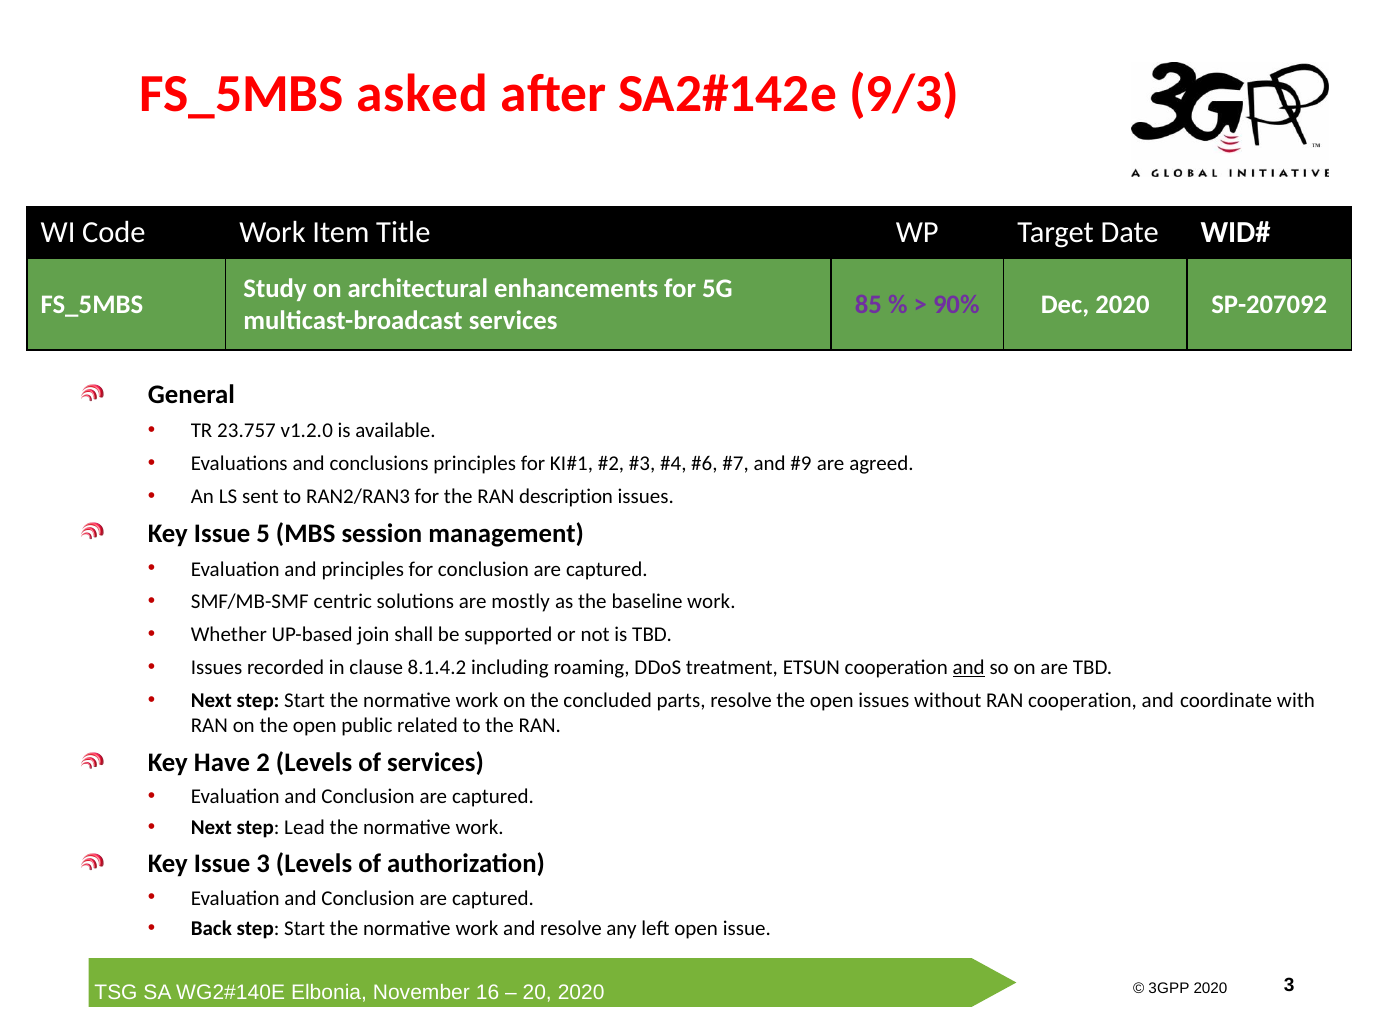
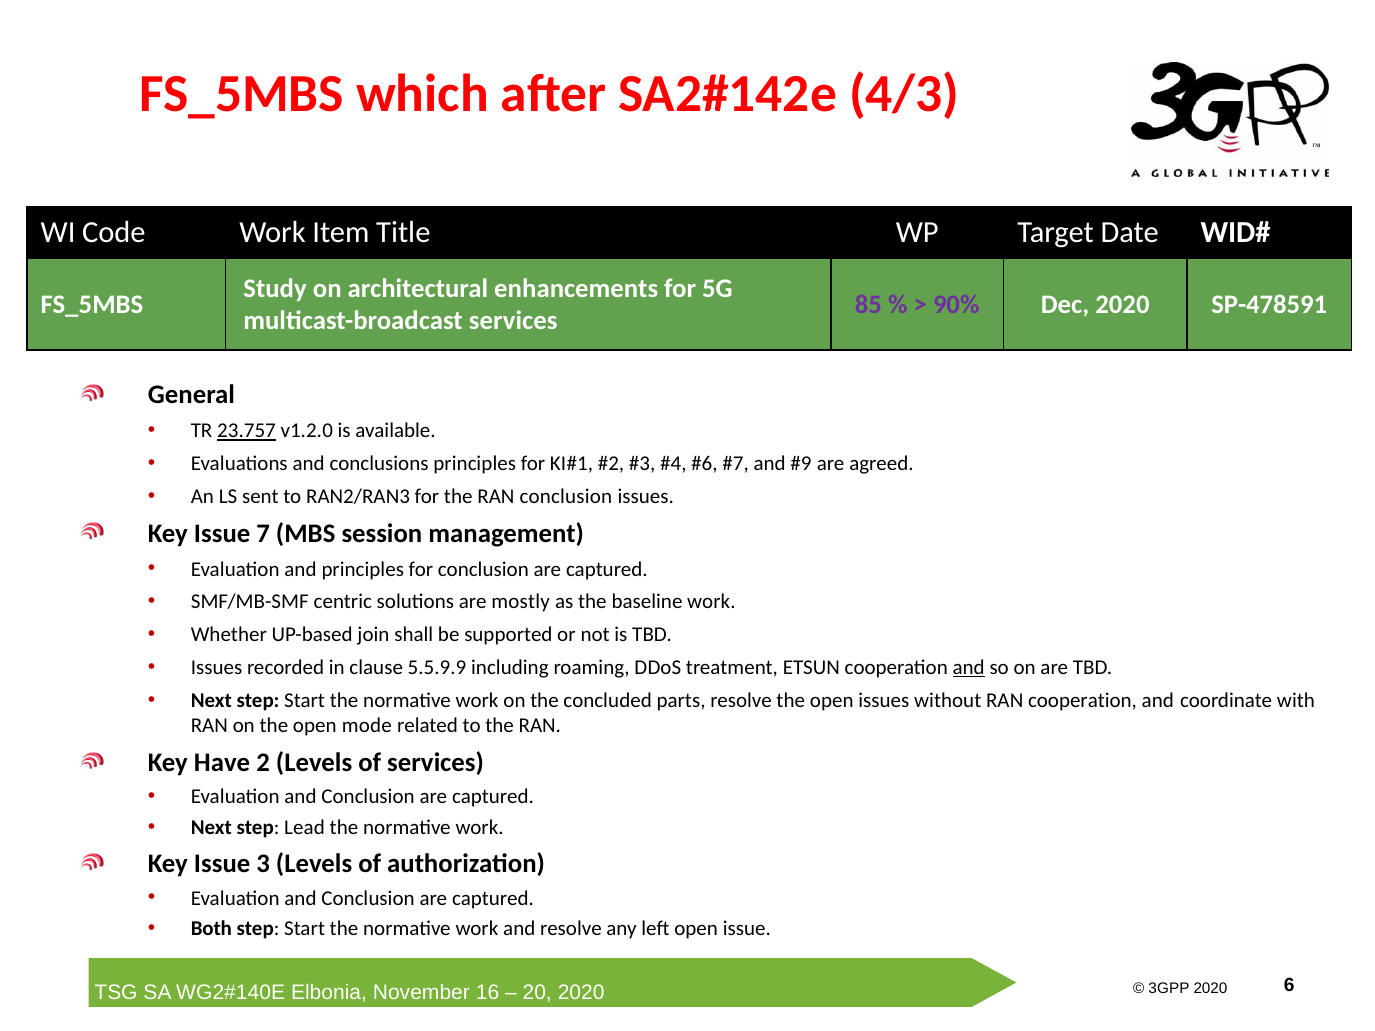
asked: asked -> which
9/3: 9/3 -> 4/3
SP-207092: SP-207092 -> SP-478591
23.757 underline: none -> present
RAN description: description -> conclusion
5: 5 -> 7
8.1.4.2: 8.1.4.2 -> 5.5.9.9
public: public -> mode
Back: Back -> Both
2020 3: 3 -> 6
